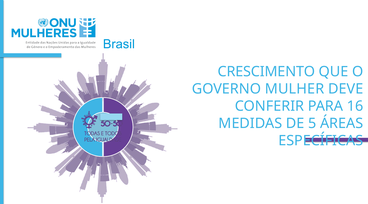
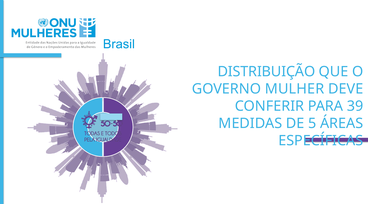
CRESCIMENTO: CRESCIMENTO -> DISTRIBUIÇÃO
16: 16 -> 39
